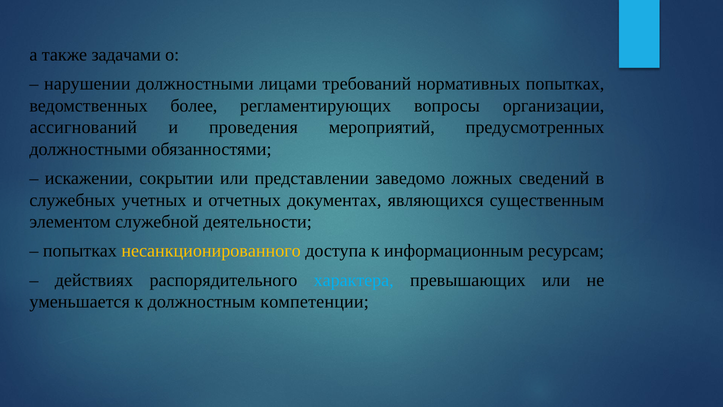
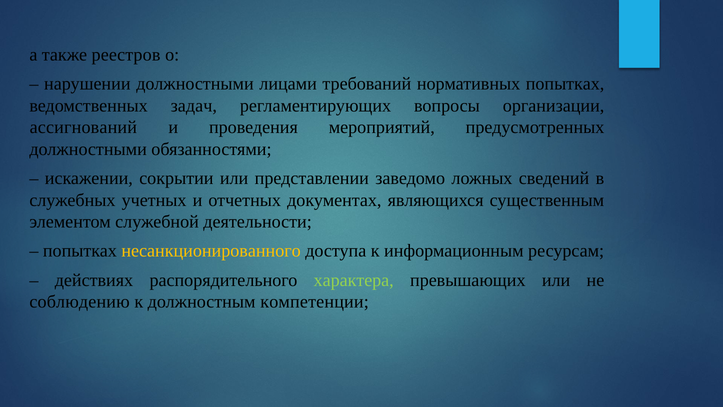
задачами: задачами -> реестров
более: более -> задач
характера colour: light blue -> light green
уменьшается: уменьшается -> соблюдению
